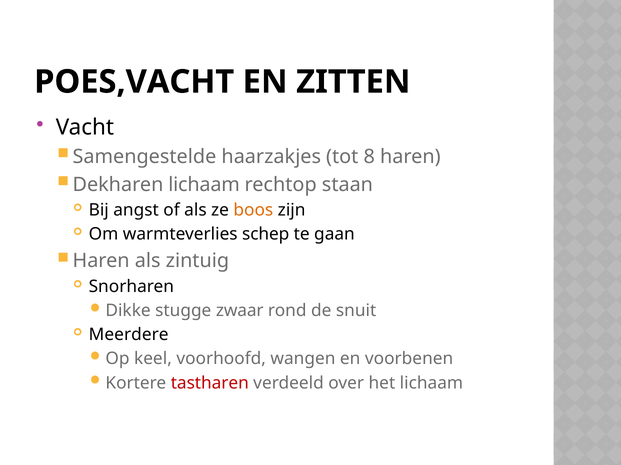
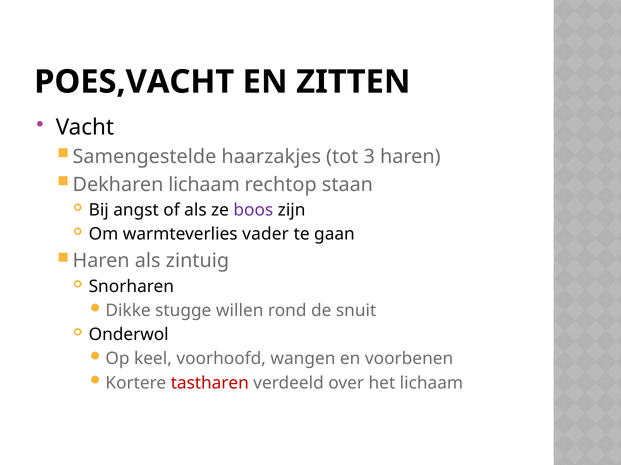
8: 8 -> 3
boos colour: orange -> purple
schep: schep -> vader
zwaar: zwaar -> willen
Meerdere: Meerdere -> Onderwol
